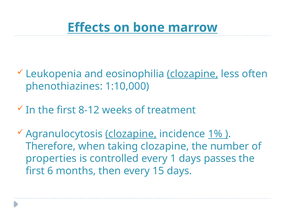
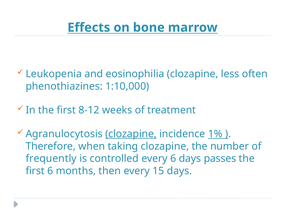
clozapine at (193, 74) underline: present -> none
properties: properties -> frequently
every 1: 1 -> 6
